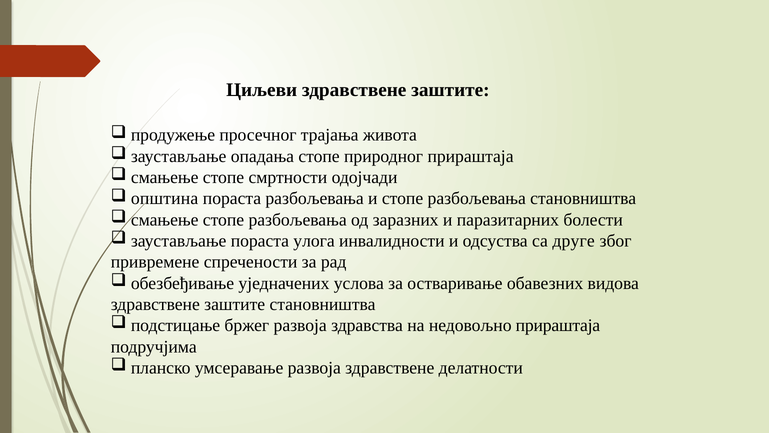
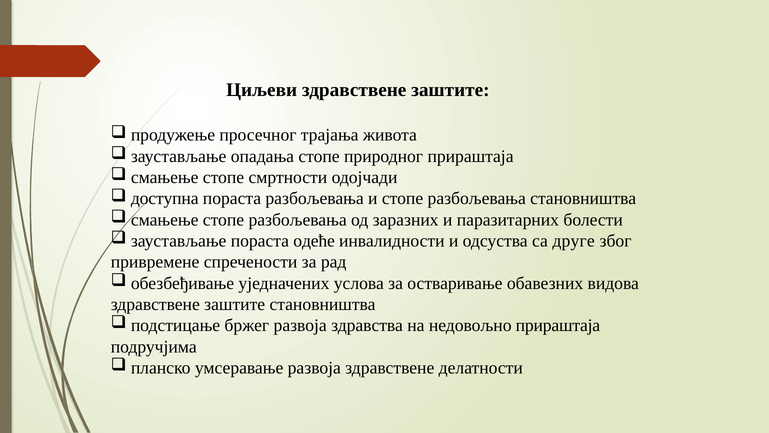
општина: општина -> доступна
улога: улога -> одеће
